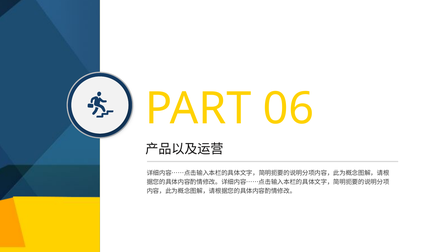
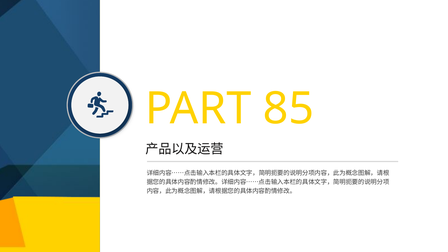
06: 06 -> 85
